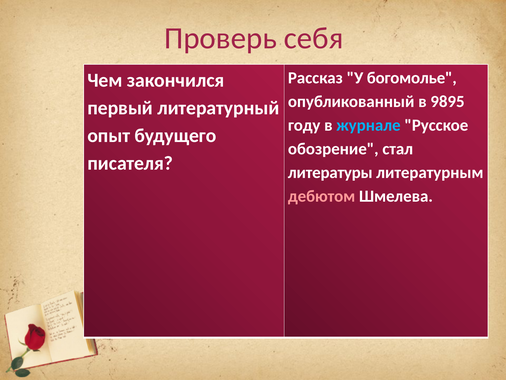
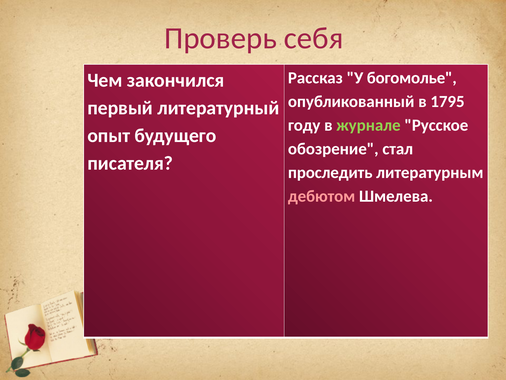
9895: 9895 -> 1795
журнале colour: light blue -> light green
литературы: литературы -> проследить
